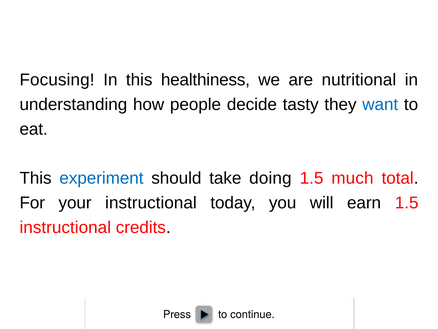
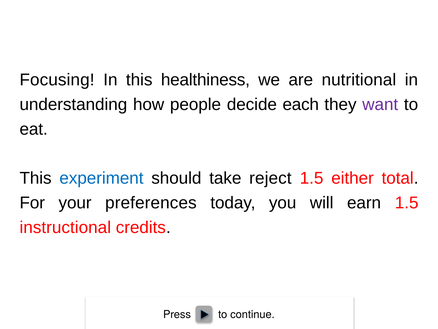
tasty: tasty -> each
want colour: blue -> purple
doing: doing -> reject
much: much -> either
your instructional: instructional -> preferences
